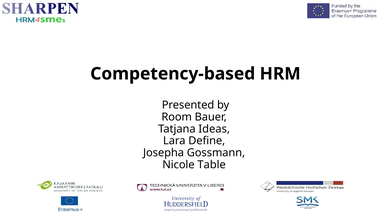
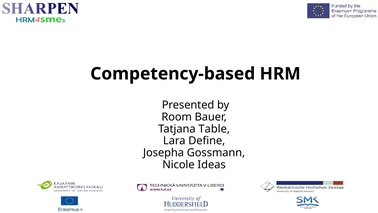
Ideas: Ideas -> Table
Table: Table -> Ideas
